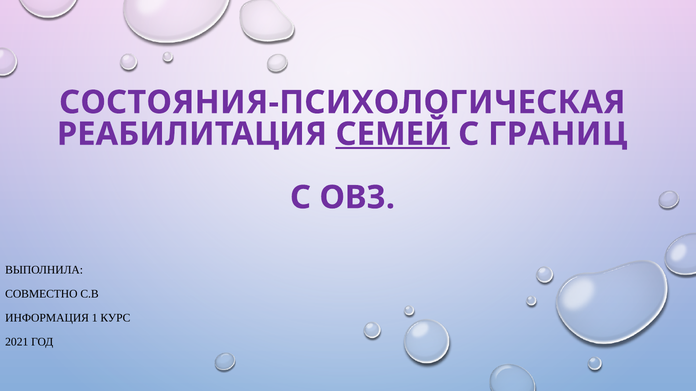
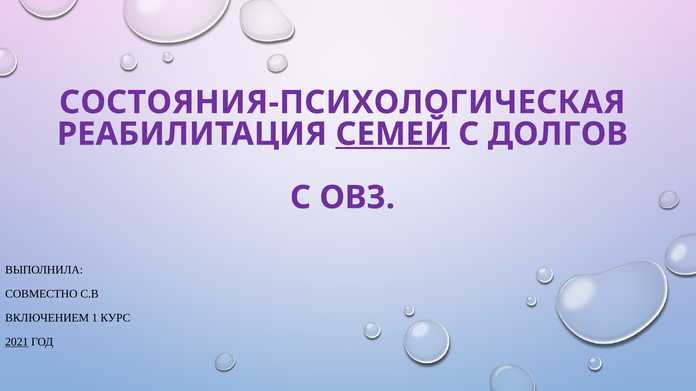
ГРАНИЦ: ГРАНИЦ -> ДОЛГОВ
ИНФОРМАЦИЯ: ИНФОРМАЦИЯ -> ВКЛЮЧЕНИЕМ
2021 underline: none -> present
